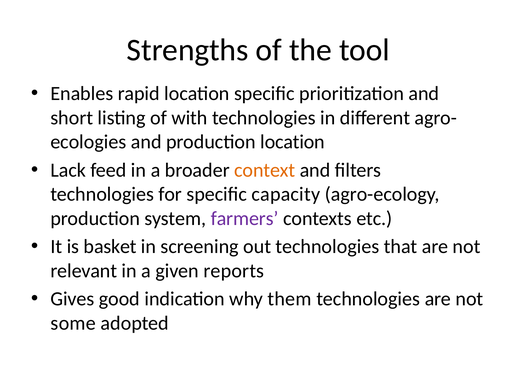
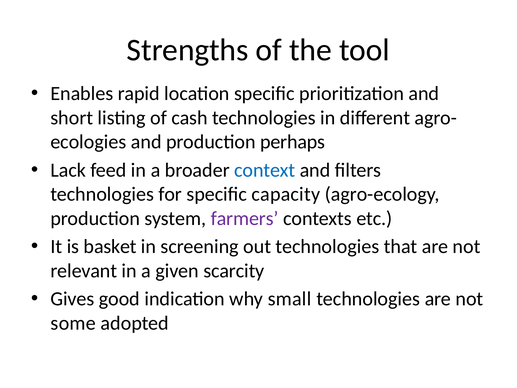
with: with -> cash
production location: location -> perhaps
context colour: orange -> blue
reports: reports -> scarcity
them: them -> small
